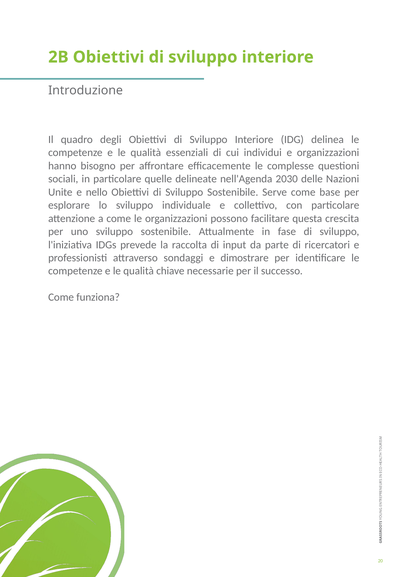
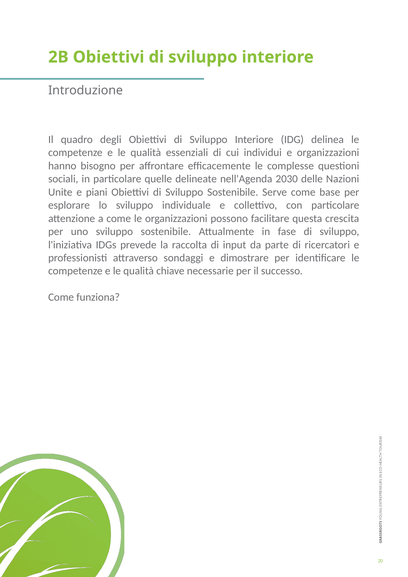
nello: nello -> piani
